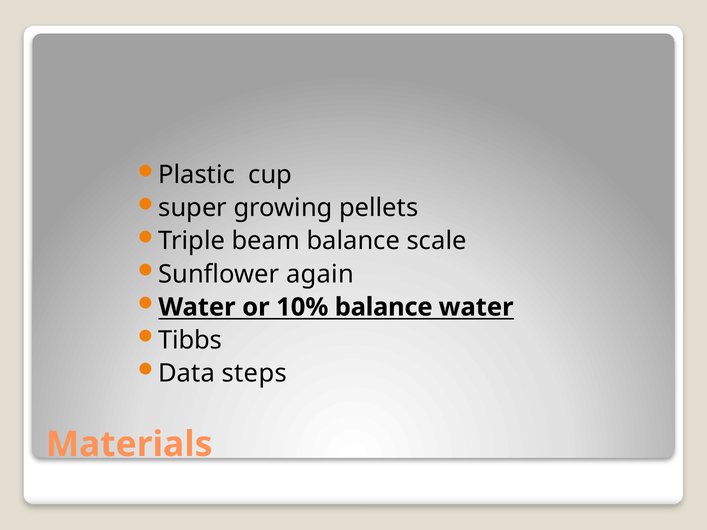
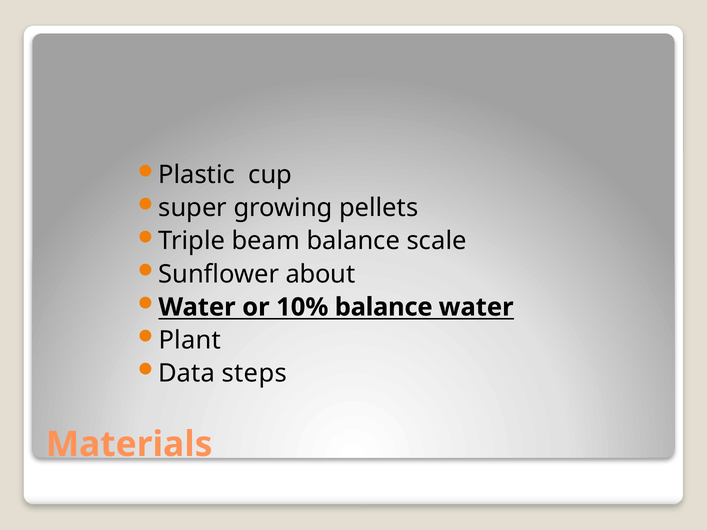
again: again -> about
Tibbs: Tibbs -> Plant
